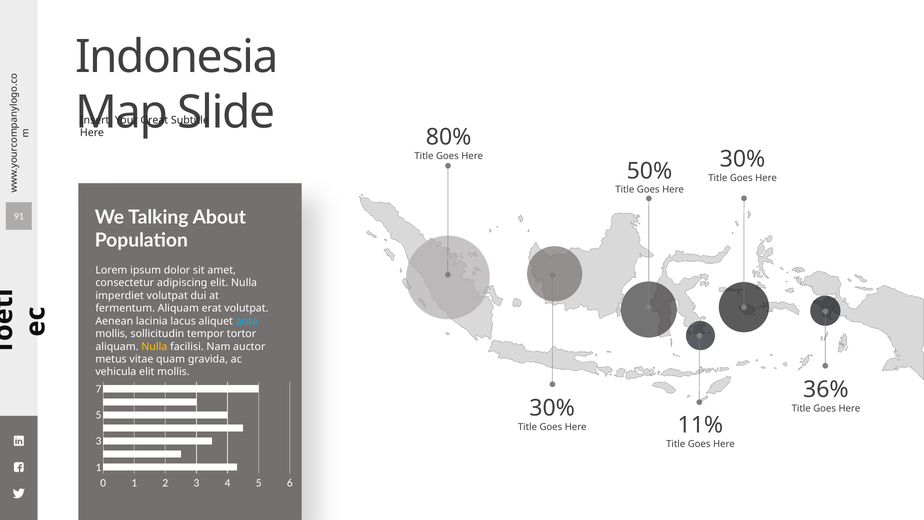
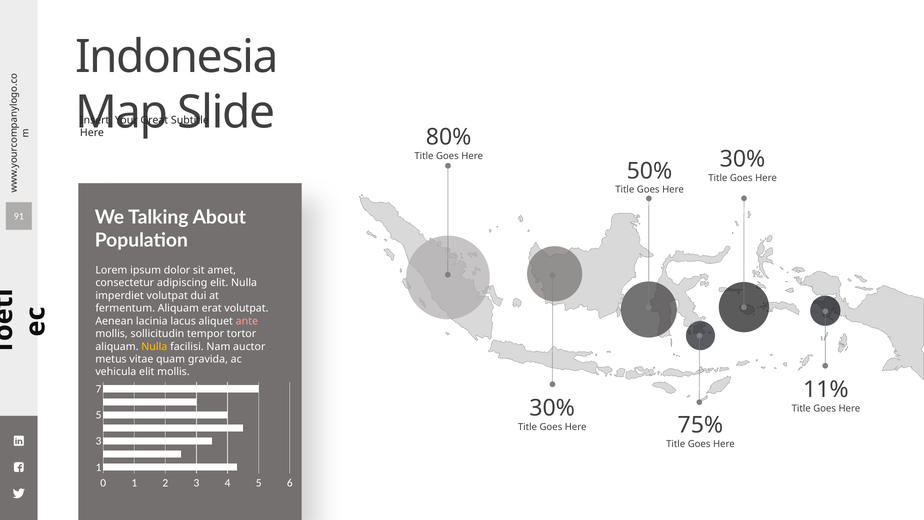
ante colour: light blue -> pink
36%: 36% -> 11%
11%: 11% -> 75%
